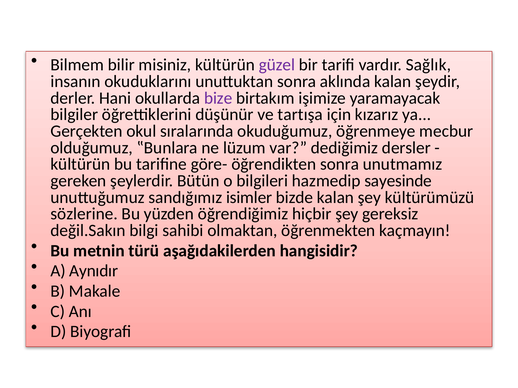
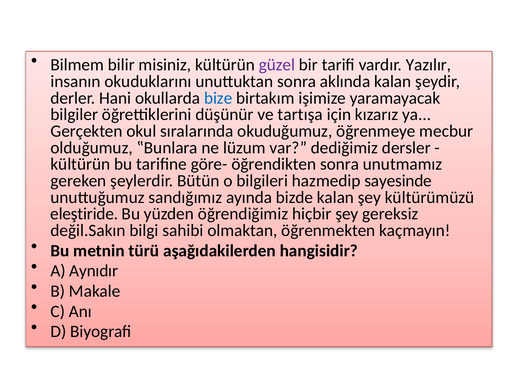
Sağlık: Sağlık -> Yazılır
bize colour: purple -> blue
isimler: isimler -> ayında
sözlerine: sözlerine -> eleştiride
